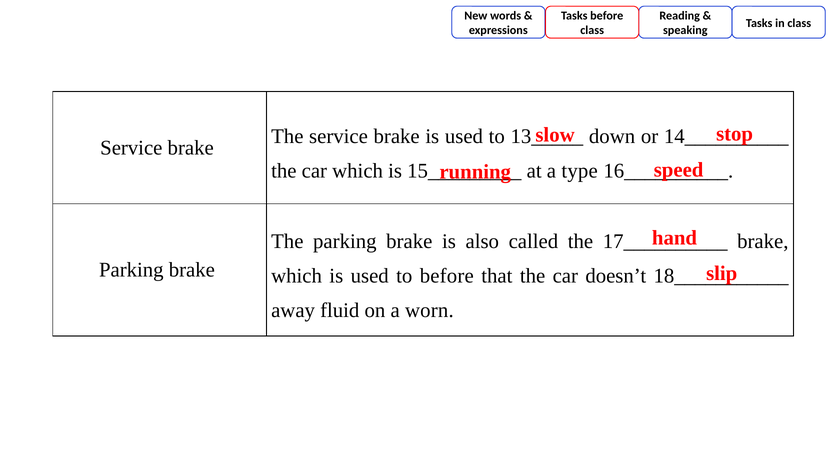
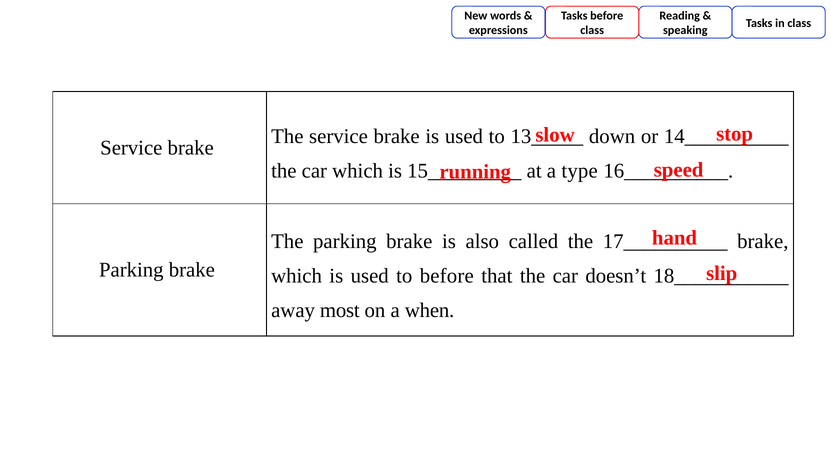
fluid: fluid -> most
worn: worn -> when
